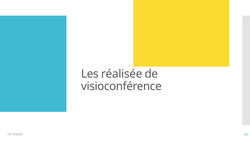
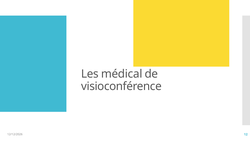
réalisée: réalisée -> médical
